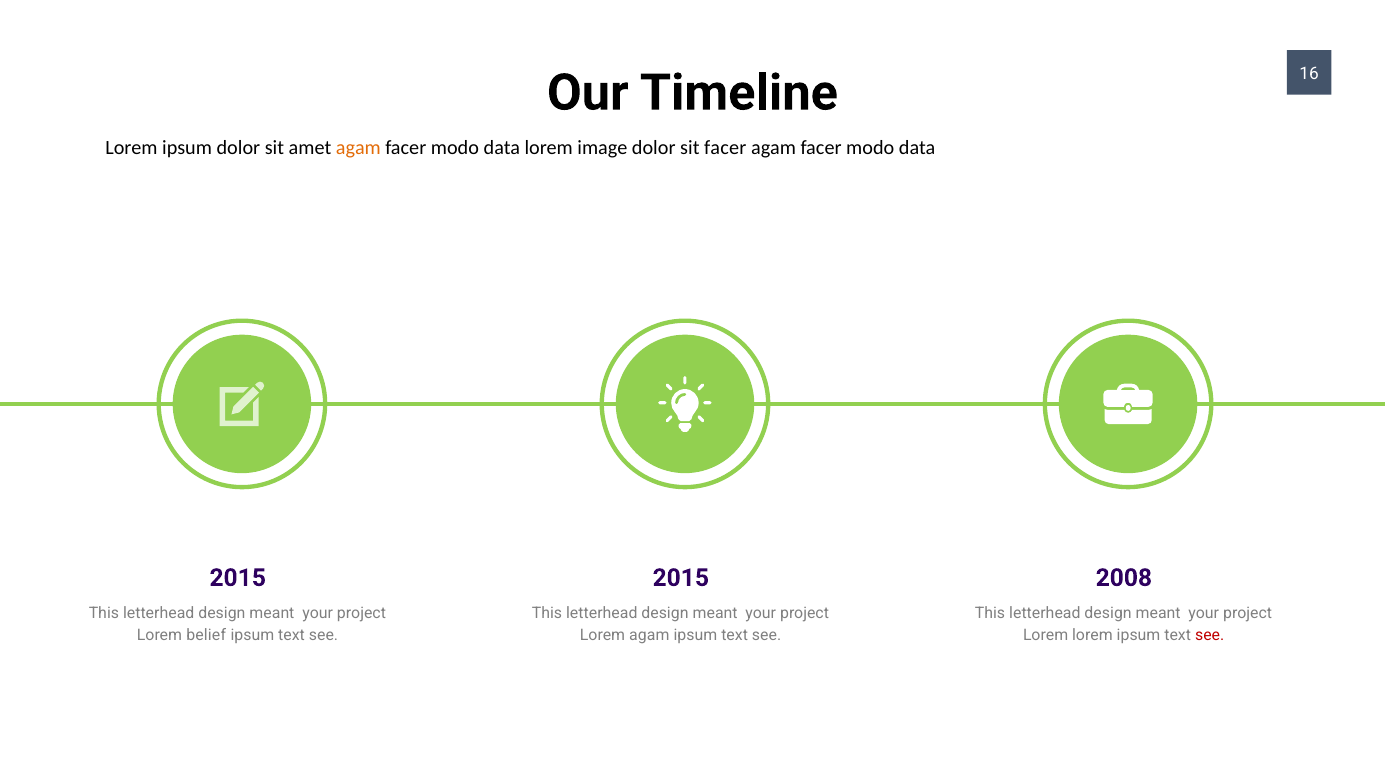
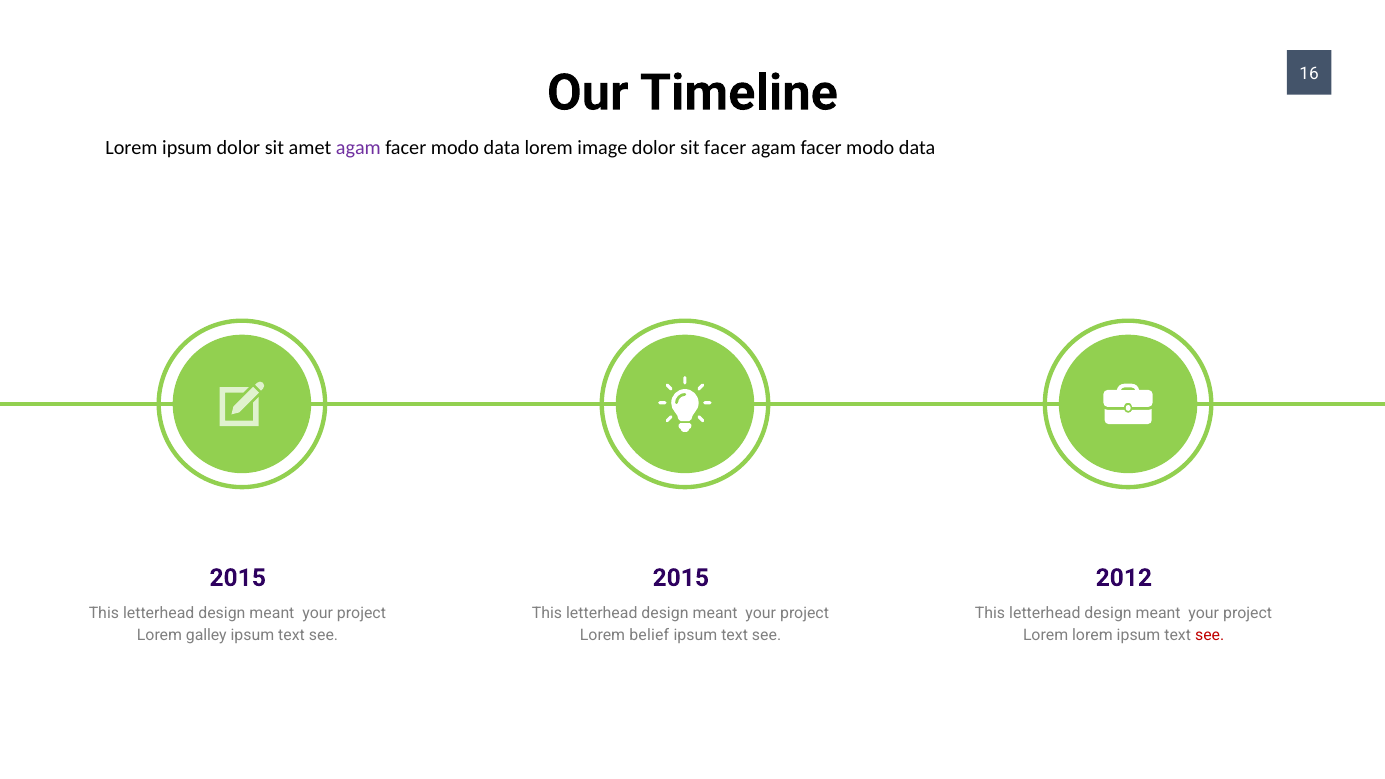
agam at (358, 148) colour: orange -> purple
2008: 2008 -> 2012
belief: belief -> galley
Lorem agam: agam -> belief
